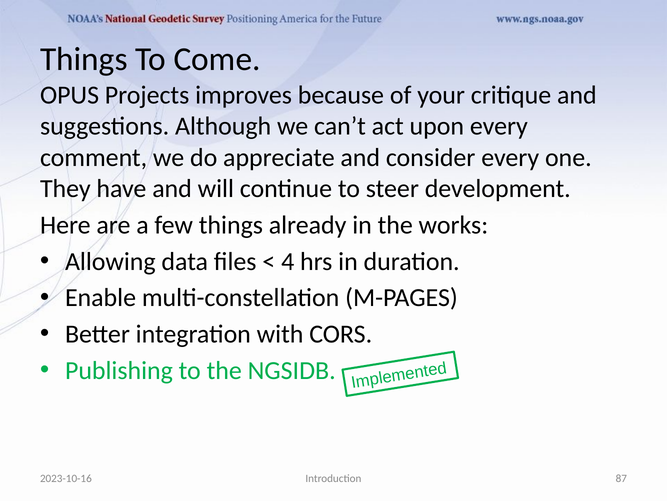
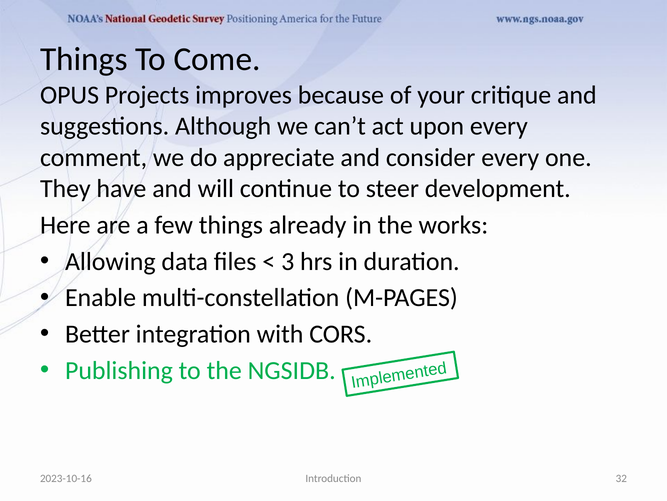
4: 4 -> 3
87: 87 -> 32
